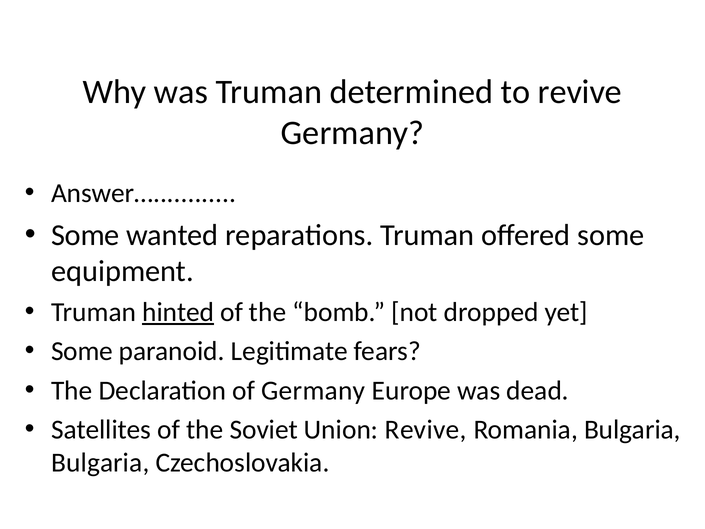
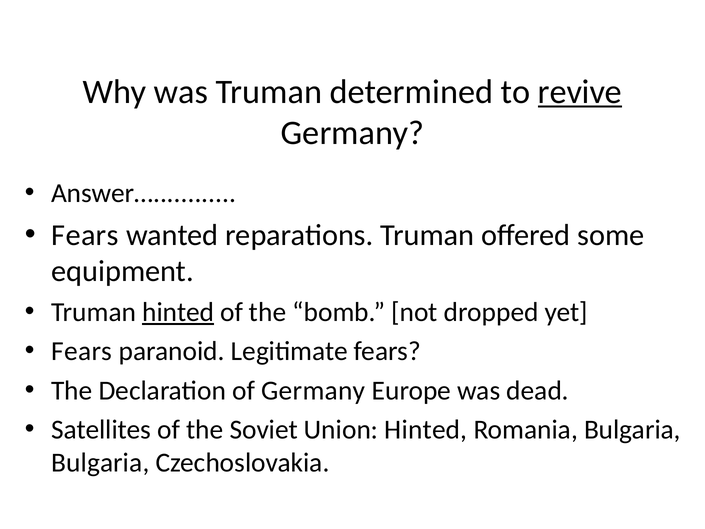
revive at (580, 92) underline: none -> present
Some at (85, 235): Some -> Fears
Some at (82, 351): Some -> Fears
Union Revive: Revive -> Hinted
